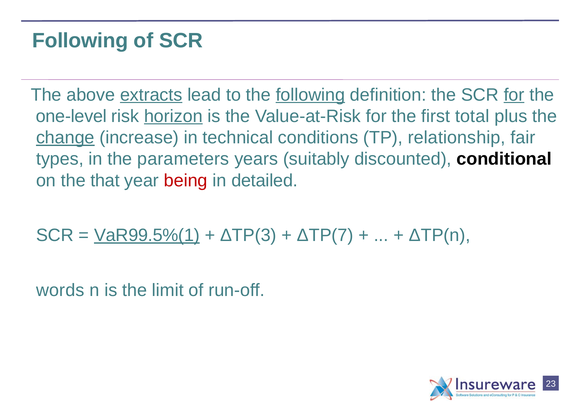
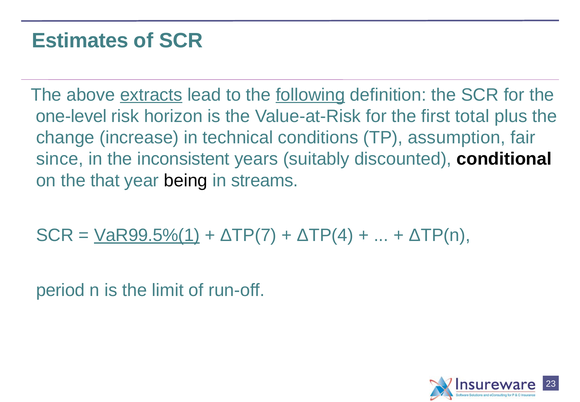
Following at (80, 41): Following -> Estimates
for at (514, 95) underline: present -> none
horizon underline: present -> none
change underline: present -> none
relationship: relationship -> assumption
types: types -> since
parameters: parameters -> inconsistent
being colour: red -> black
detailed: detailed -> streams
ΔTP(3: ΔTP(3 -> ΔTP(7
ΔTP(7: ΔTP(7 -> ΔTP(4
words: words -> period
